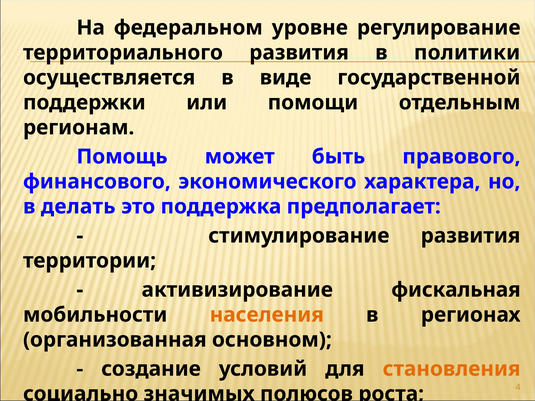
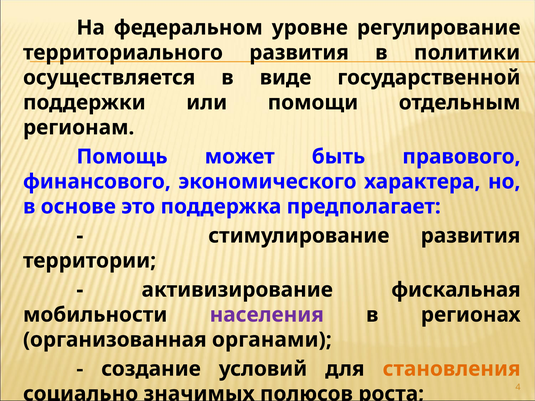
делать: делать -> основе
населения colour: orange -> purple
основном: основном -> органами
